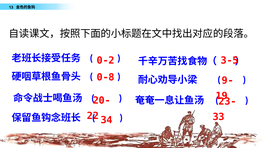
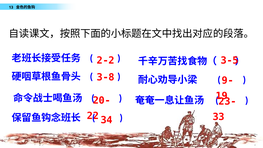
0-2: 0-2 -> 2-2
0-8: 0-8 -> 3-8
